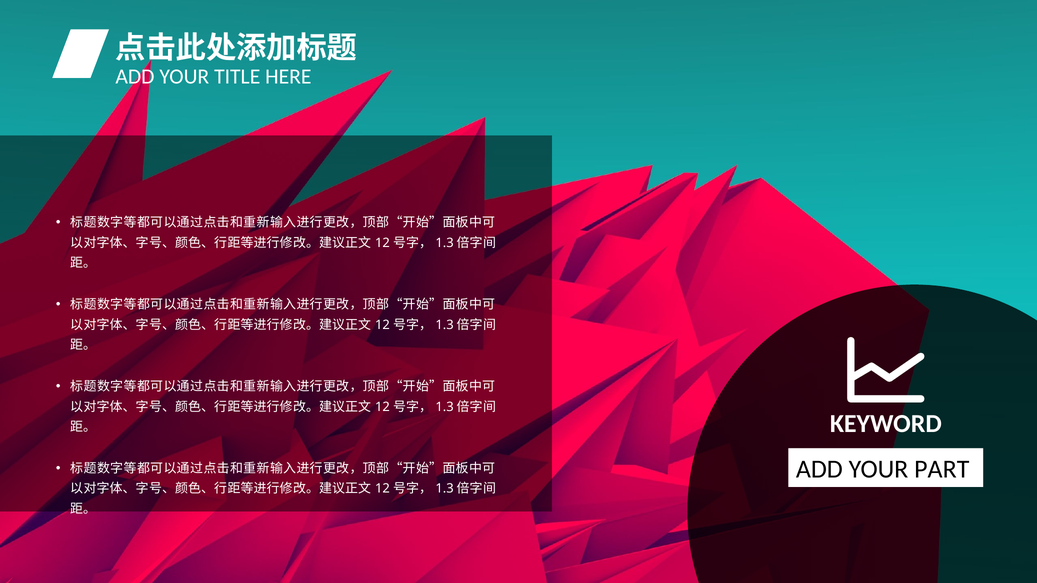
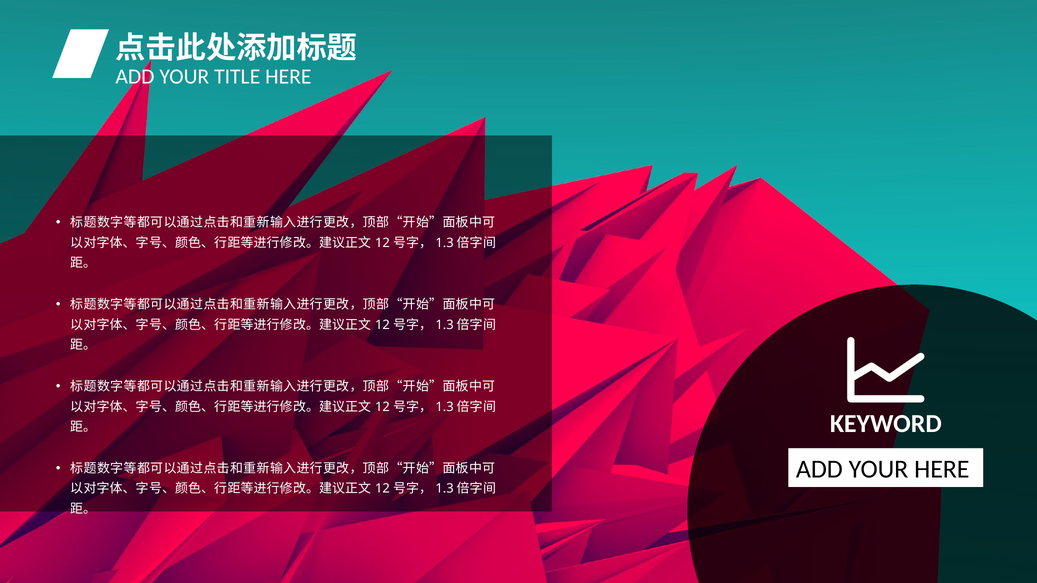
YOUR PART: PART -> HERE
